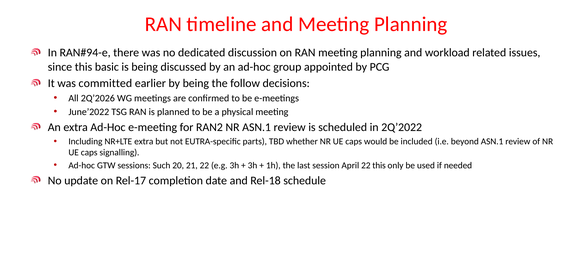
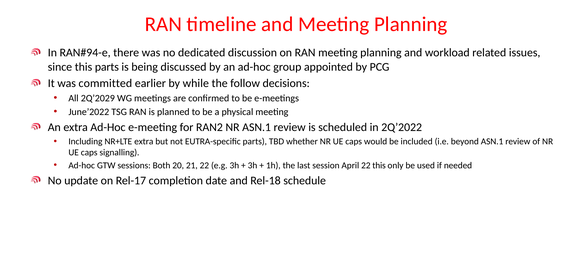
this basic: basic -> parts
by being: being -> while
2Q’2026: 2Q’2026 -> 2Q’2029
Such: Such -> Both
